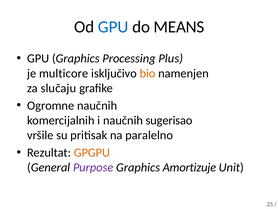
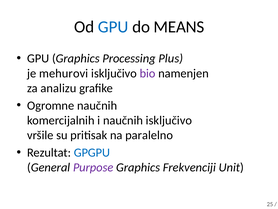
multicore: multicore -> mehurovi
bio colour: orange -> purple
slučaju: slučaju -> analizu
naučnih sugerisao: sugerisao -> isključivo
GPGPU colour: orange -> blue
Amortizuje: Amortizuje -> Frekvenciji
